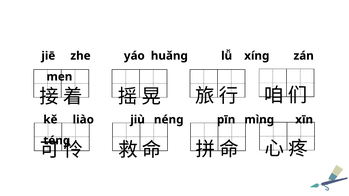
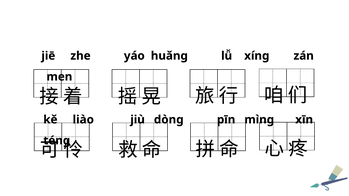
néng: néng -> dòng
